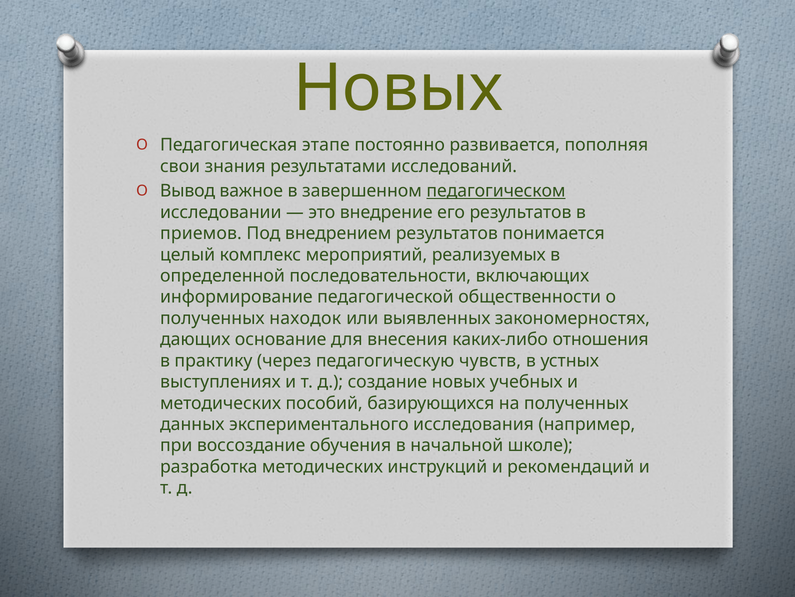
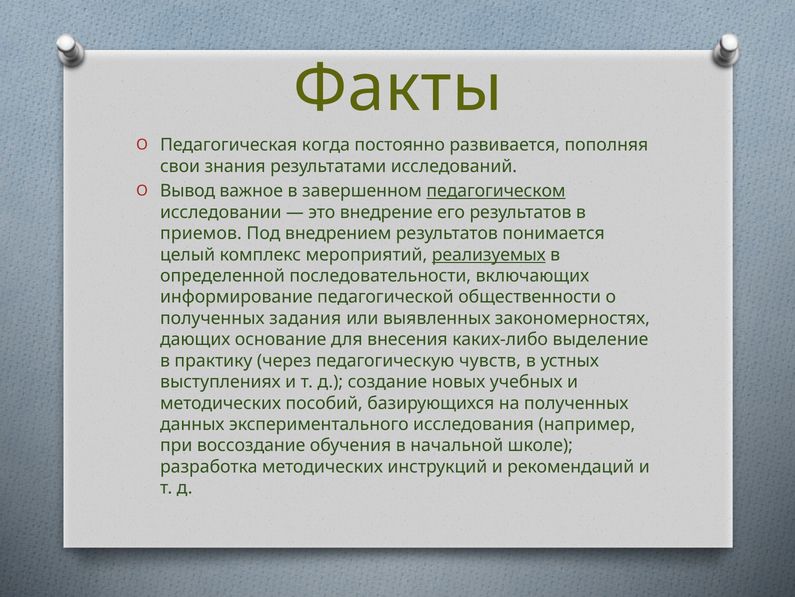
Новых at (398, 88): Новых -> Факты
этапе: этапе -> когда
реализуемых underline: none -> present
находок: находок -> задания
отношения: отношения -> выделение
